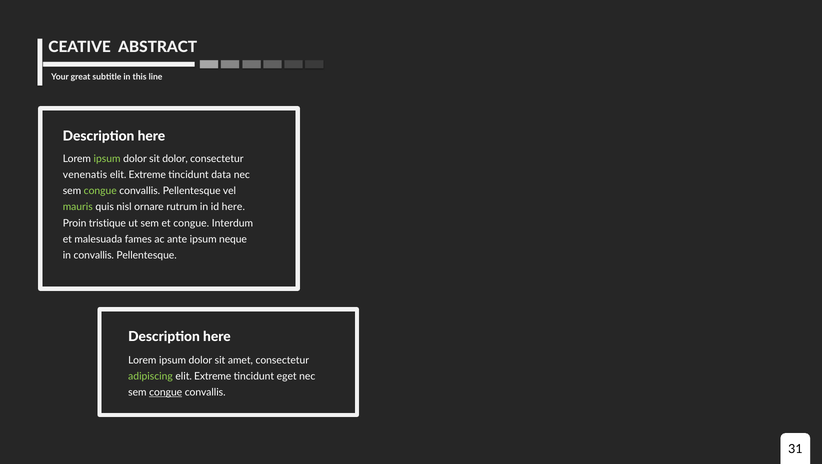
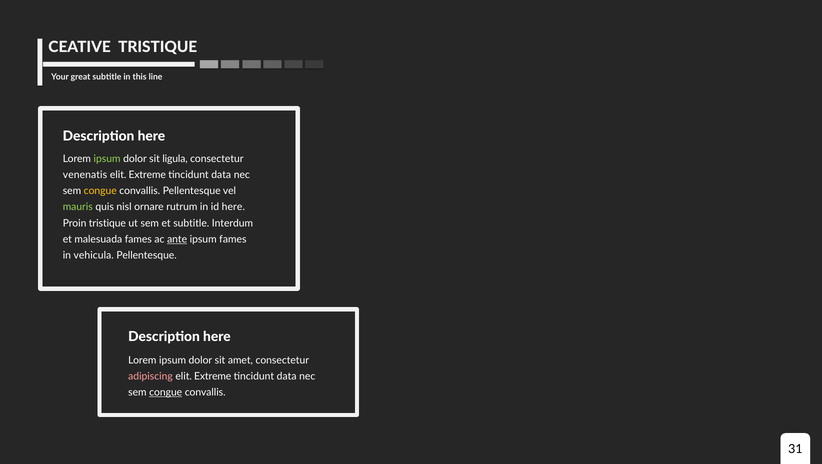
CEATIVE ABSTRACT: ABSTRACT -> TRISTIQUE
sit dolor: dolor -> ligula
congue at (100, 191) colour: light green -> yellow
et congue: congue -> subtitle
ante underline: none -> present
ipsum neque: neque -> fames
in convallis: convallis -> vehicula
adipiscing colour: light green -> pink
eget at (287, 376): eget -> data
